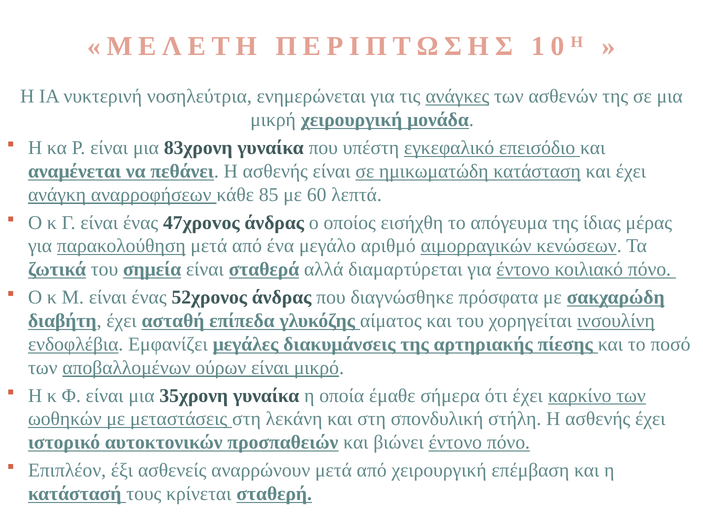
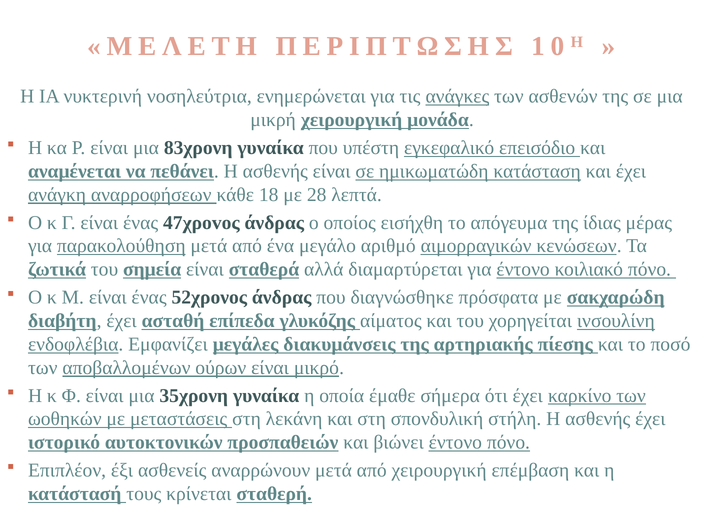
85: 85 -> 18
60: 60 -> 28
